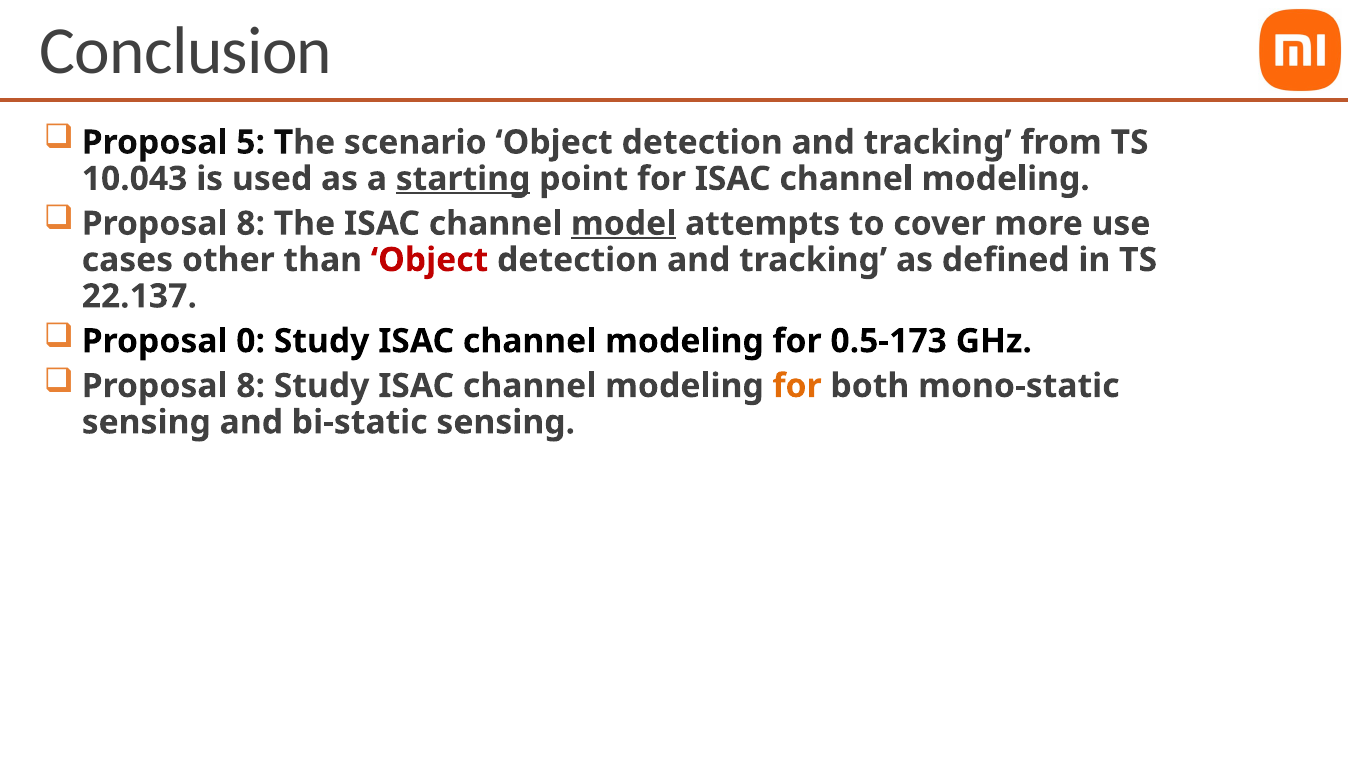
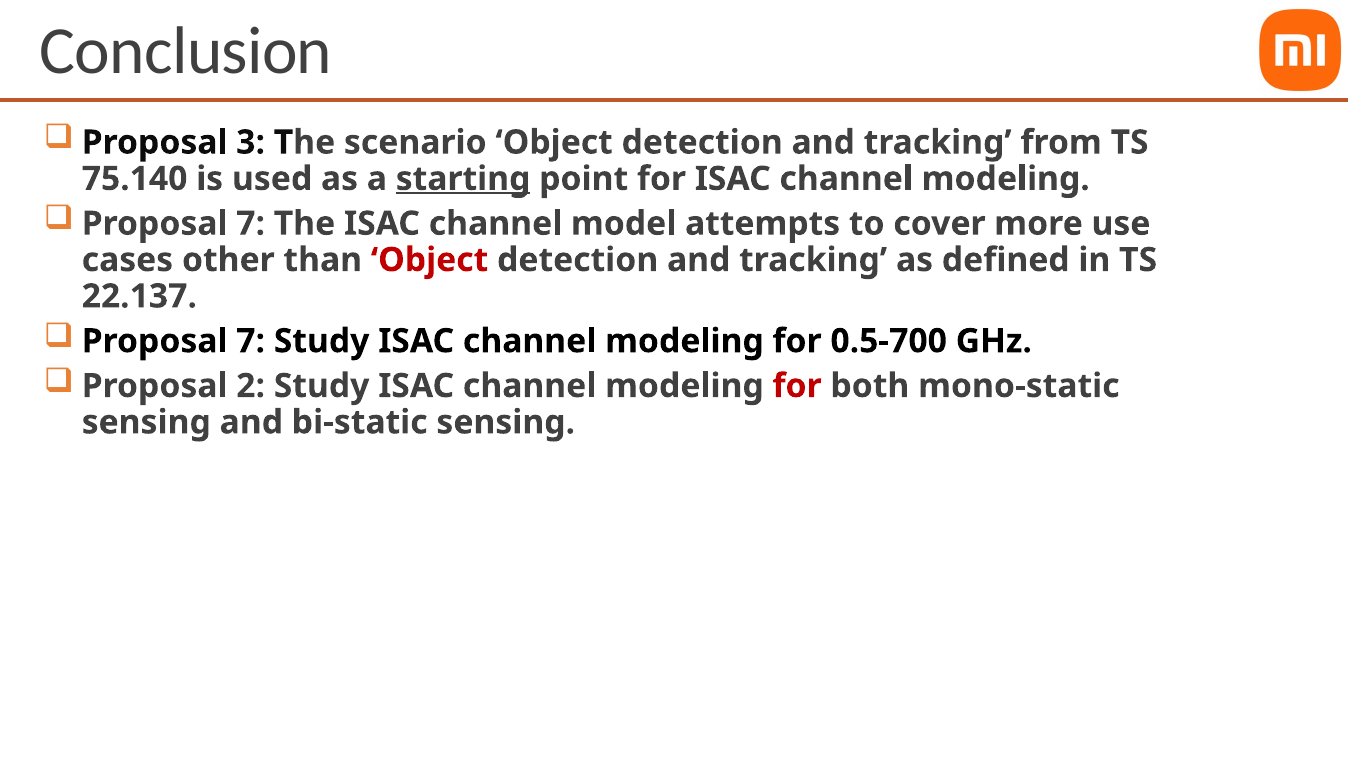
5: 5 -> 3
10.043: 10.043 -> 75.140
8 at (251, 224): 8 -> 7
model underline: present -> none
0 at (251, 341): 0 -> 7
0.5-173: 0.5-173 -> 0.5-700
8 at (251, 386): 8 -> 2
for at (797, 386) colour: orange -> red
